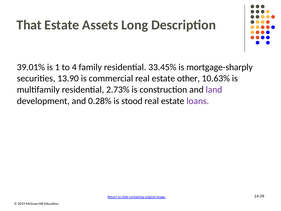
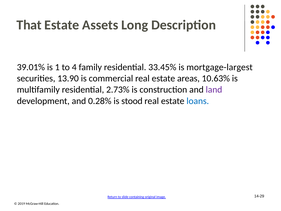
mortgage-sharply: mortgage-sharply -> mortgage-largest
other: other -> areas
loans colour: purple -> blue
